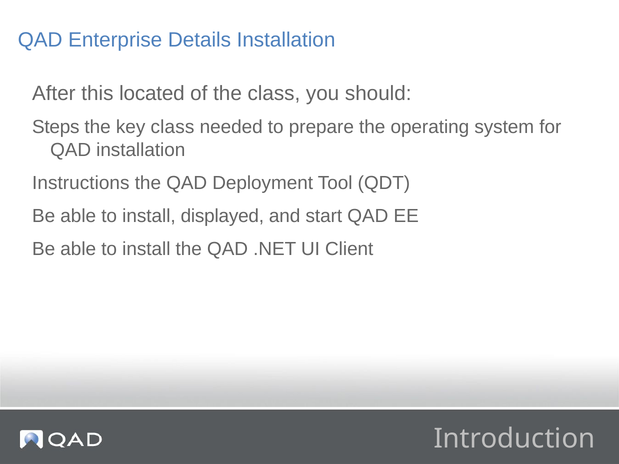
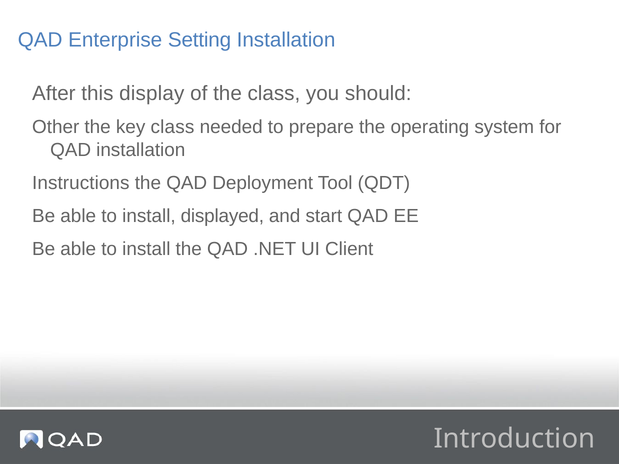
Details: Details -> Setting
located: located -> display
Steps: Steps -> Other
